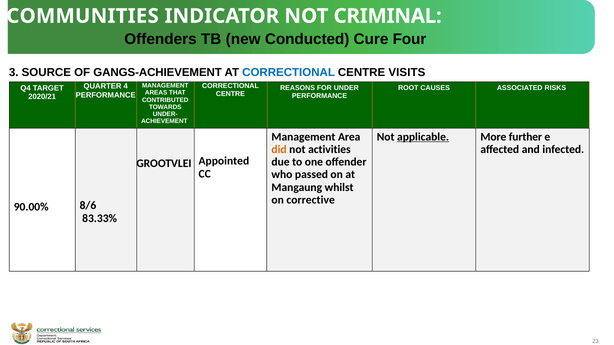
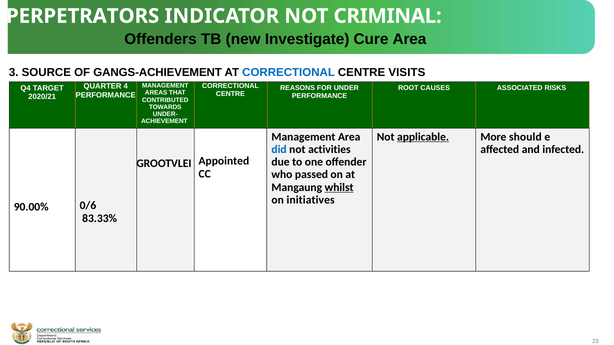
COMMUNITIES: COMMUNITIES -> PERPETRATORS
Conducted: Conducted -> Investigate
Cure Four: Four -> Area
further: further -> should
did colour: orange -> blue
whilst underline: none -> present
corrective: corrective -> initiatives
8/6: 8/6 -> 0/6
